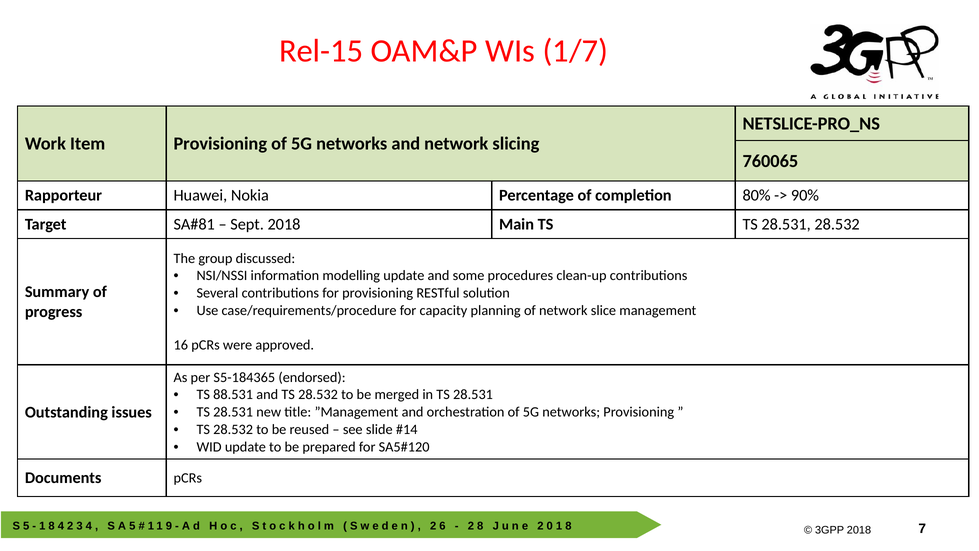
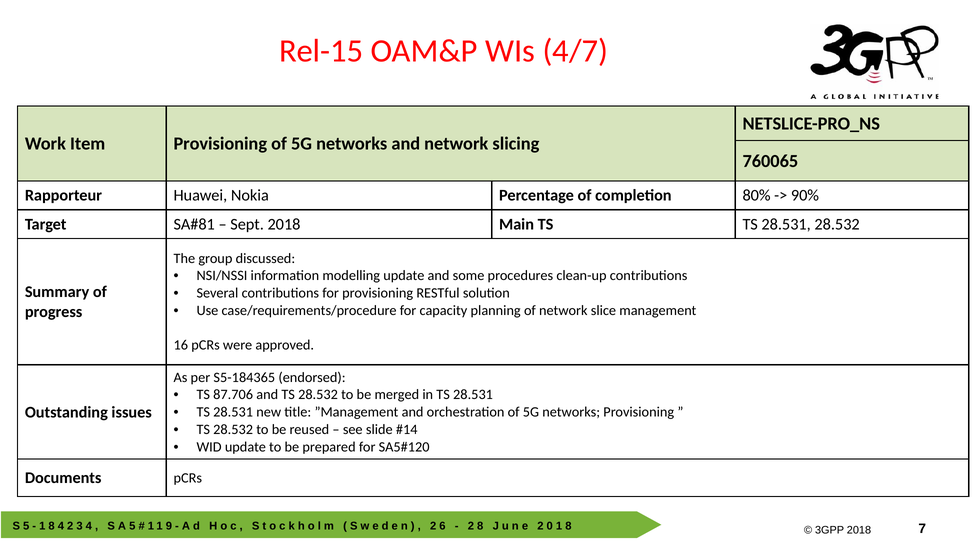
1/7: 1/7 -> 4/7
88.531: 88.531 -> 87.706
